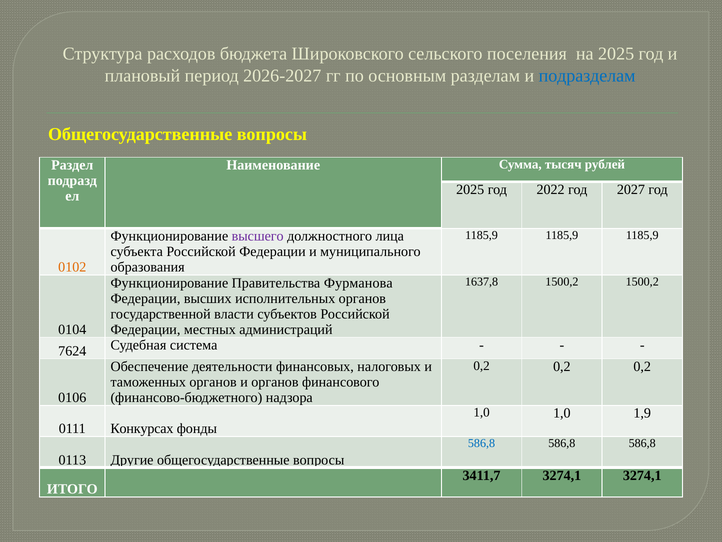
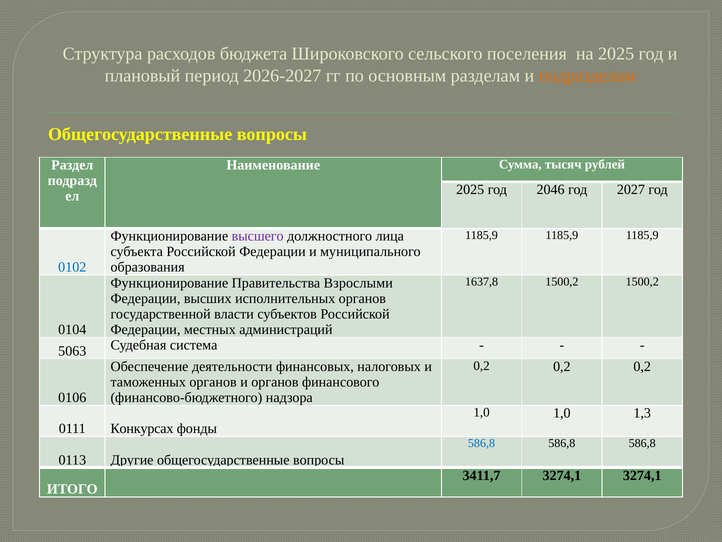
подразделам colour: blue -> orange
2022: 2022 -> 2046
0102 colour: orange -> blue
Фурманова: Фурманова -> Взрослыми
7624: 7624 -> 5063
1,9: 1,9 -> 1,3
